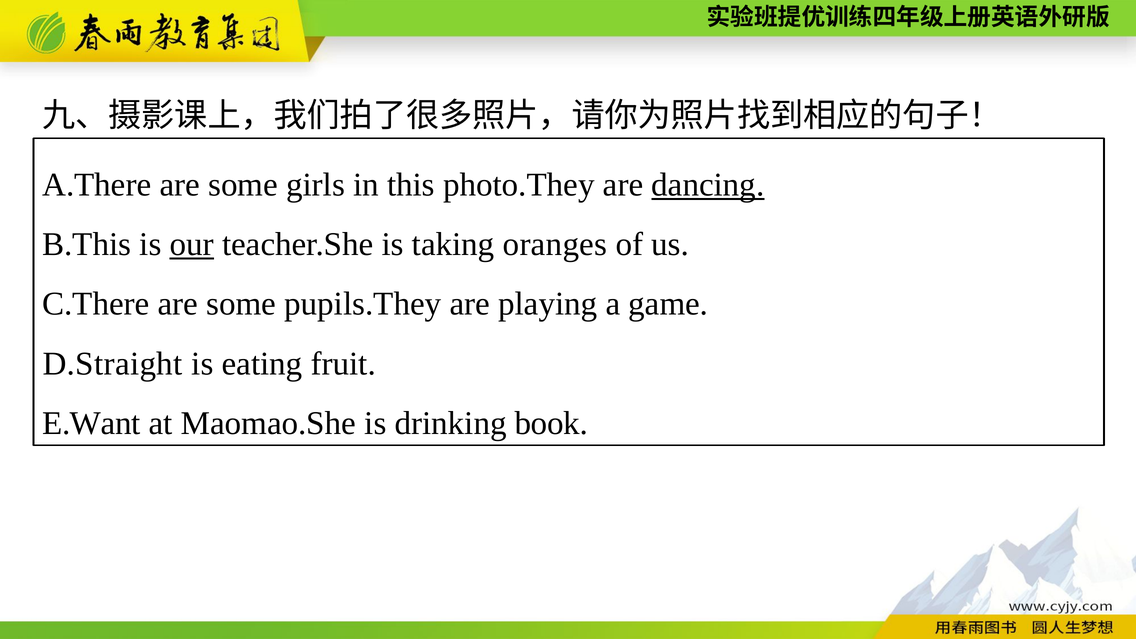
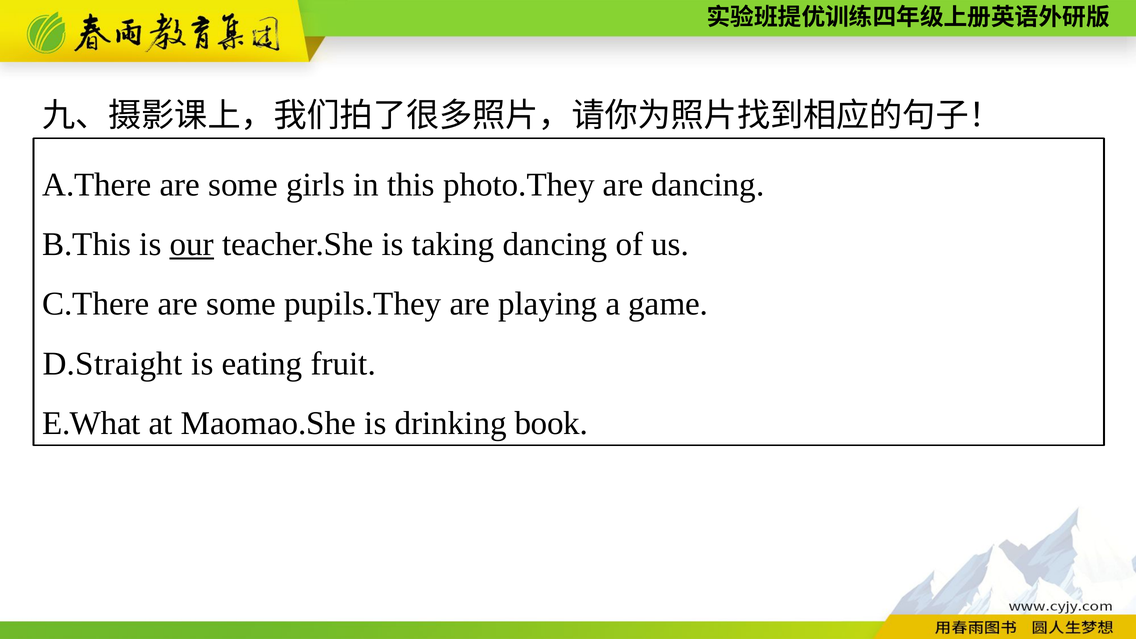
dancing at (708, 185) underline: present -> none
taking oranges: oranges -> dancing
E.Want: E.Want -> E.What
